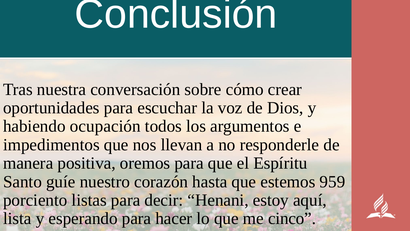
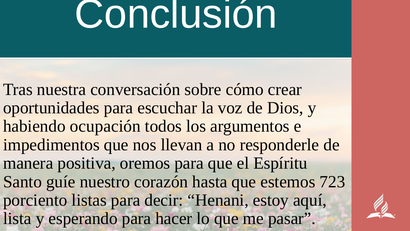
959: 959 -> 723
cinco: cinco -> pasar
